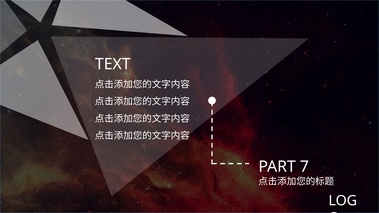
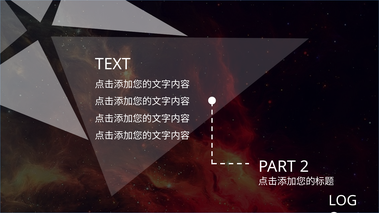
7: 7 -> 2
